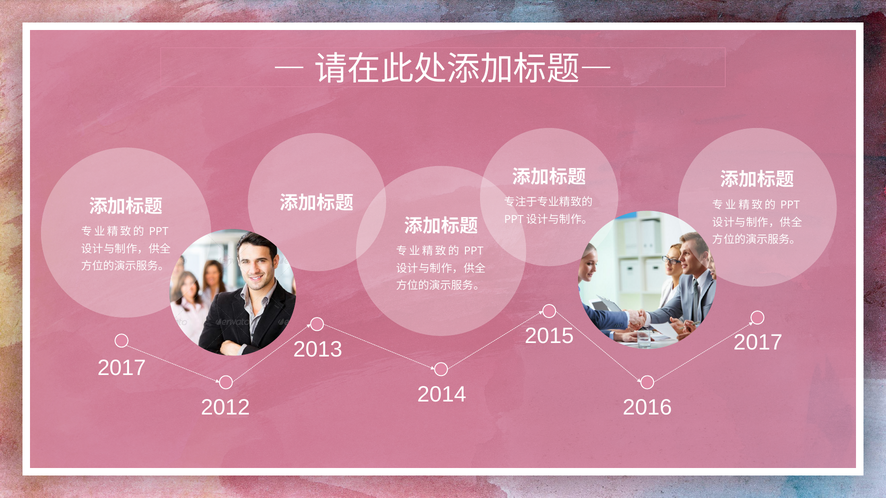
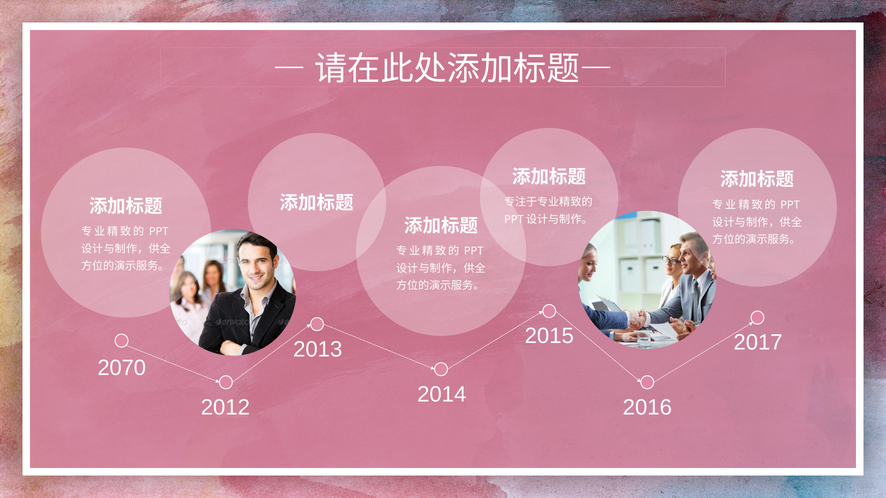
2017 at (122, 368): 2017 -> 2070
